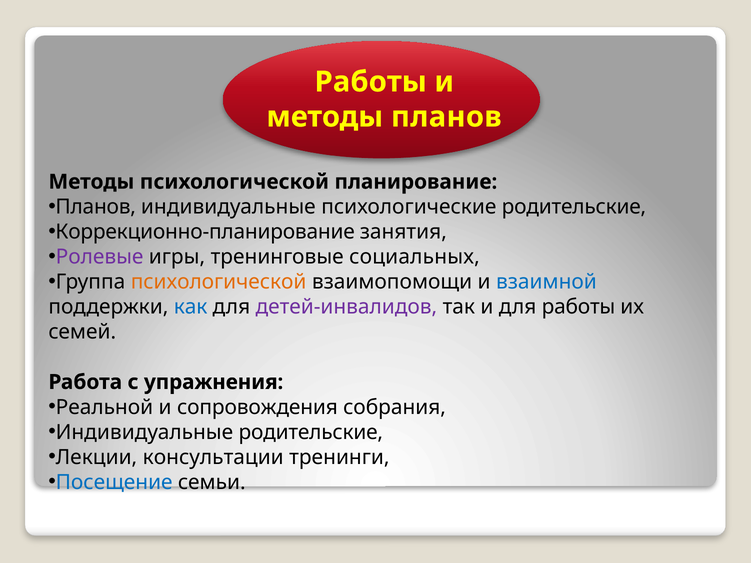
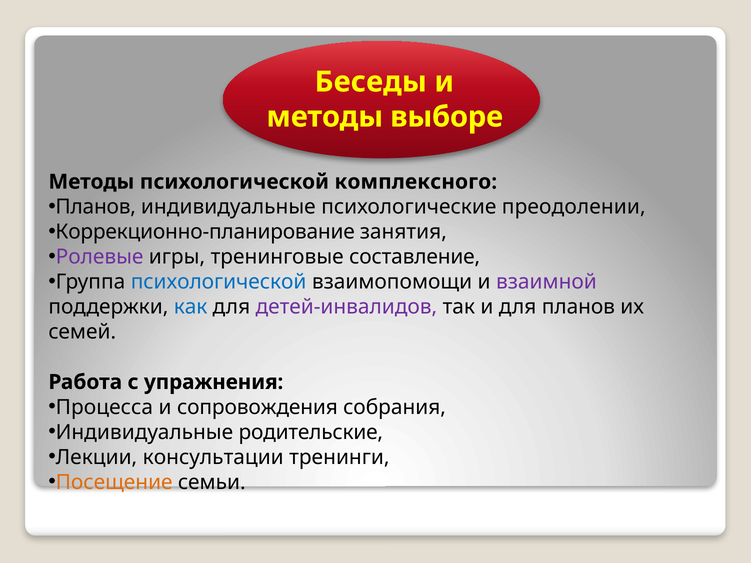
Работы at (371, 82): Работы -> Беседы
методы планов: планов -> выборе
планирование: планирование -> комплексного
психологические родительские: родительские -> преодолении
социальных: социальных -> составление
психологической at (219, 282) colour: orange -> blue
взаимной colour: blue -> purple
для работы: работы -> планов
Реальной: Реальной -> Процесса
Посещение colour: blue -> orange
